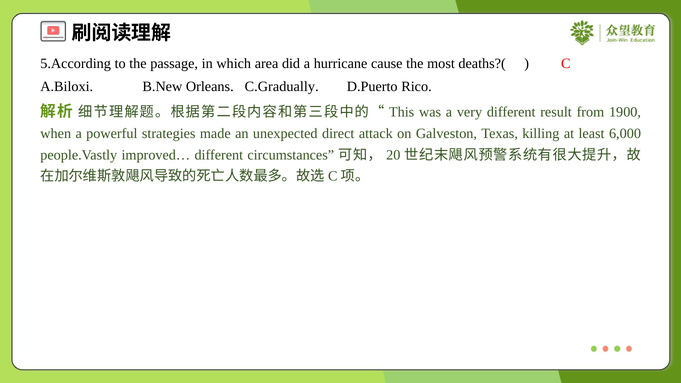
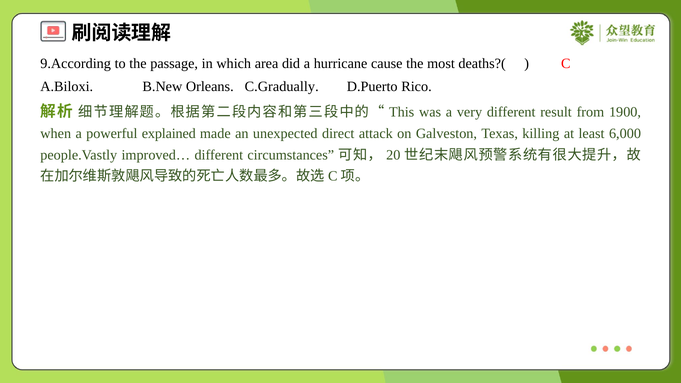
5.According: 5.According -> 9.According
strategies: strategies -> explained
